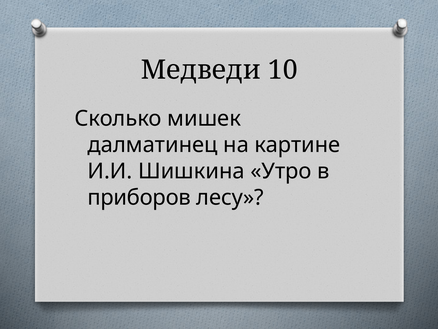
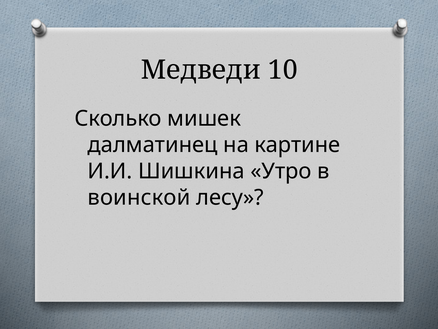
приборов: приборов -> воинской
